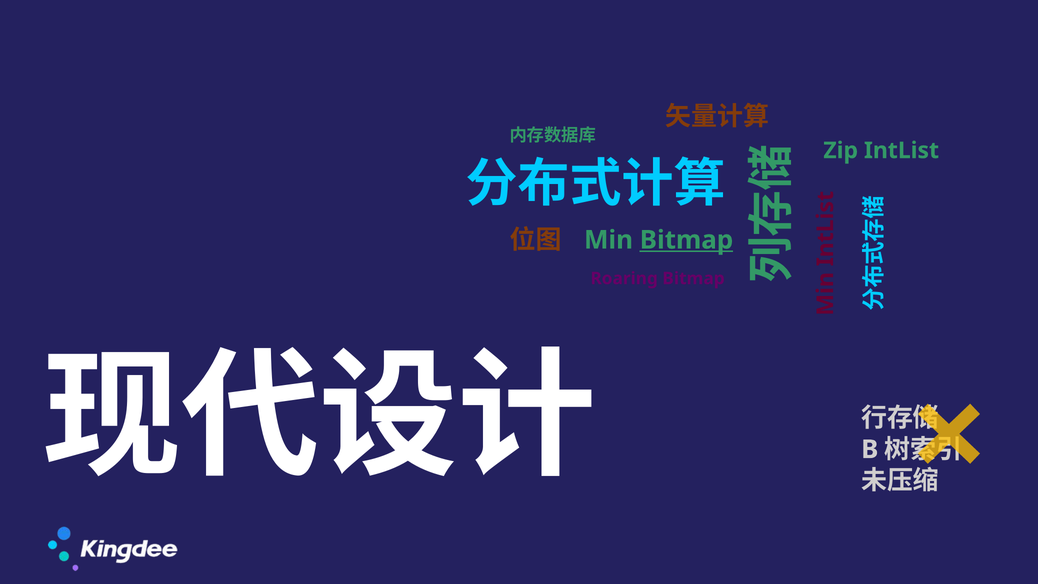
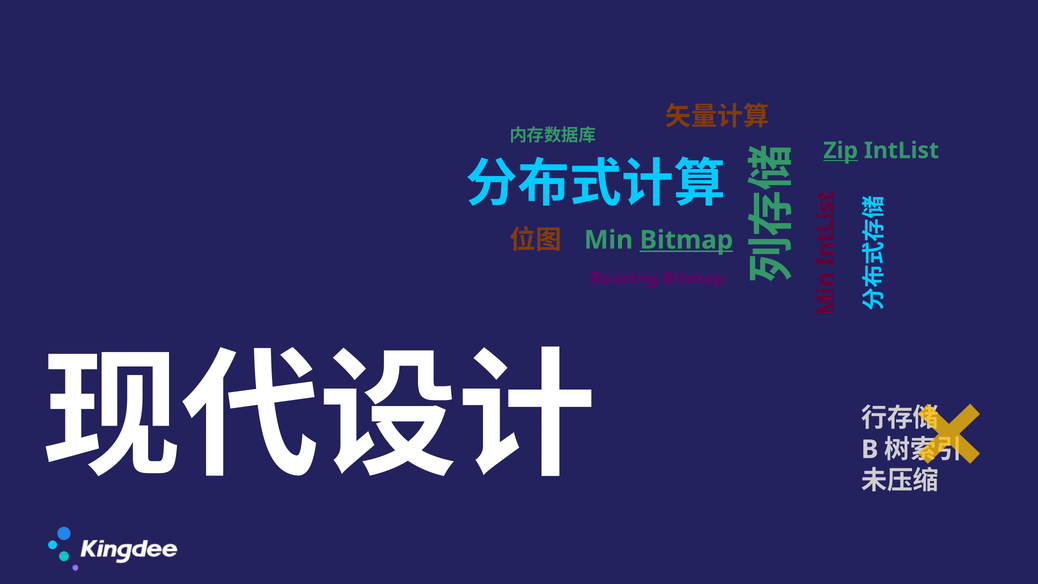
Zip underline: none -> present
